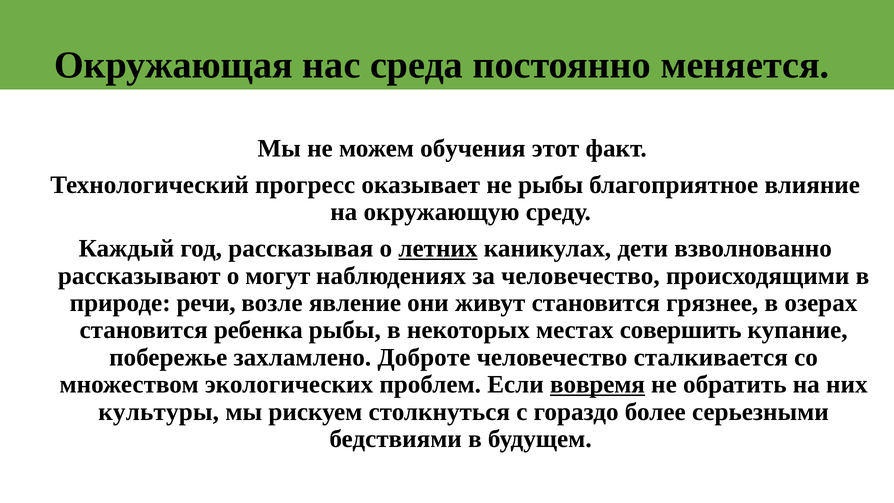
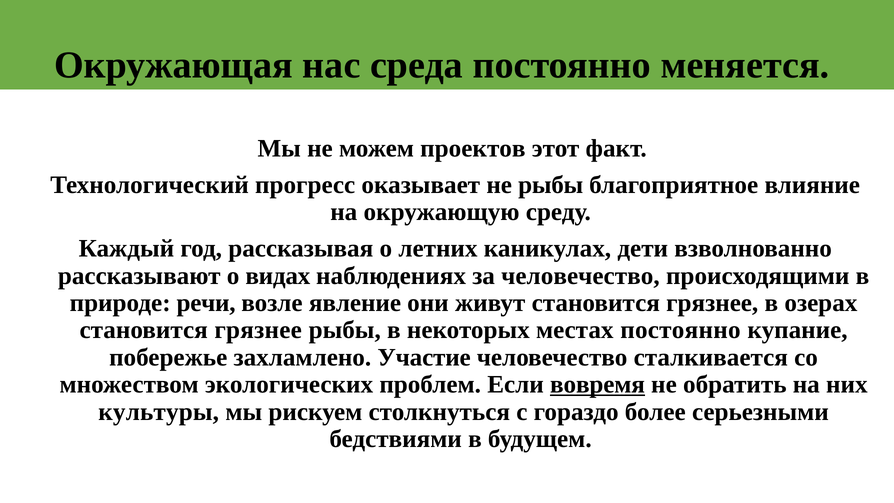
обучения: обучения -> проектов
летних underline: present -> none
могут: могут -> видах
ребенка at (258, 330): ребенка -> грязнее
местах совершить: совершить -> постоянно
Доброте: Доброте -> Участие
